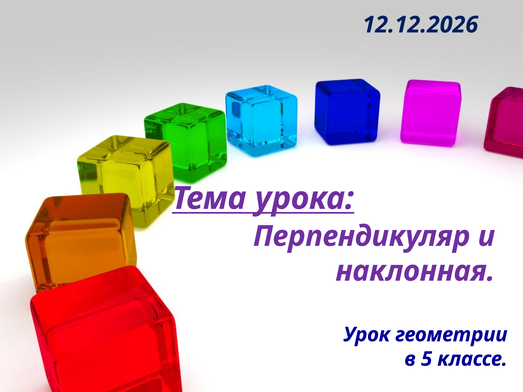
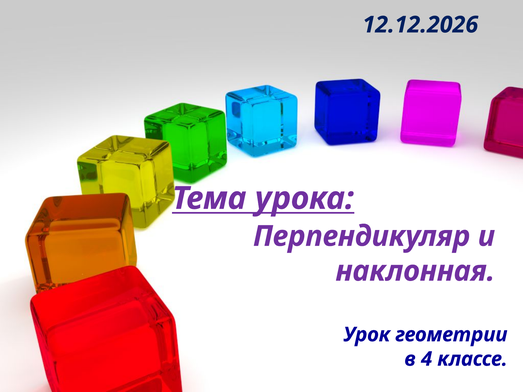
5: 5 -> 4
